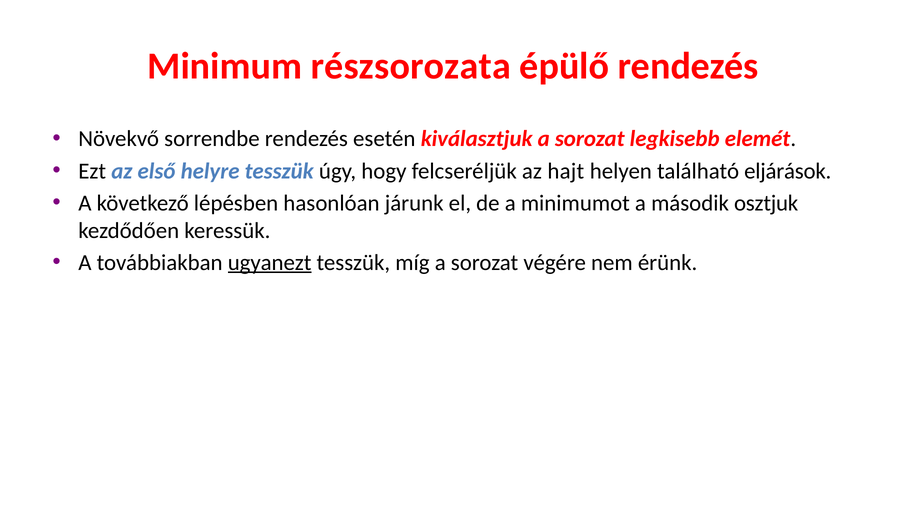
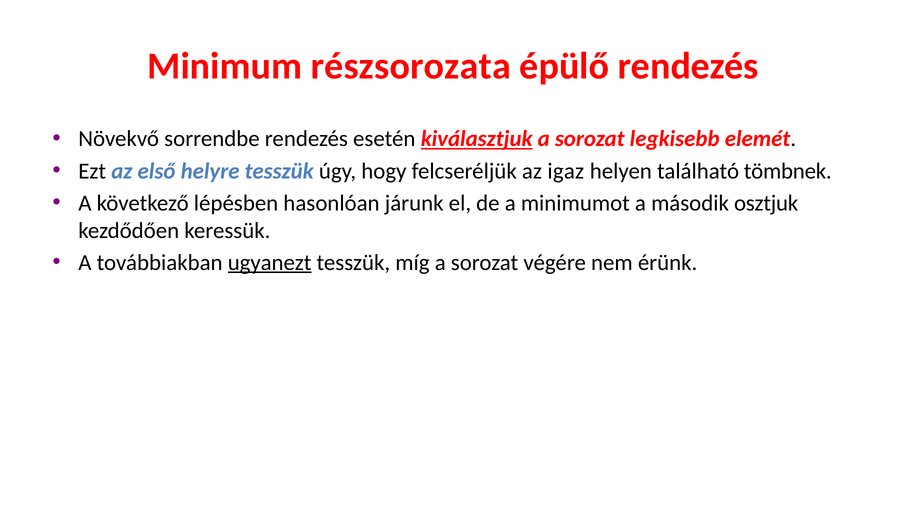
kiválasztjuk underline: none -> present
hajt: hajt -> igaz
eljárások: eljárások -> tömbnek
